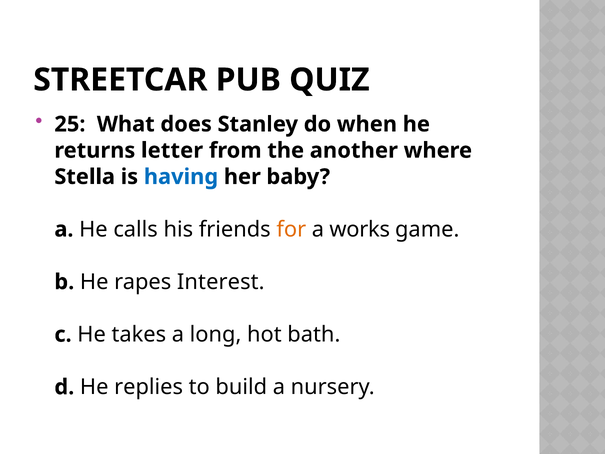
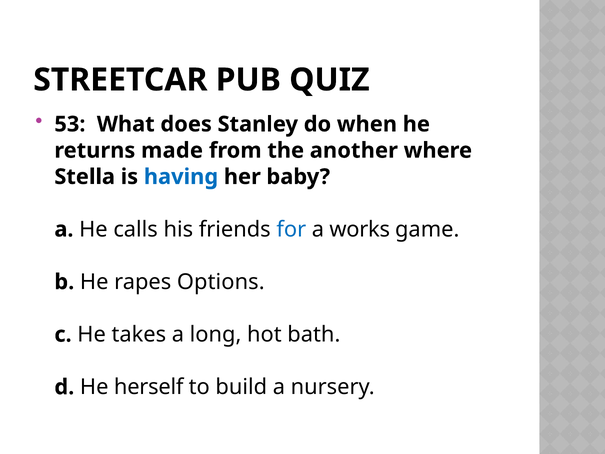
25: 25 -> 53
letter: letter -> made
for colour: orange -> blue
Interest: Interest -> Options
replies: replies -> herself
